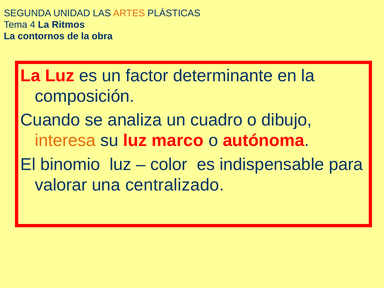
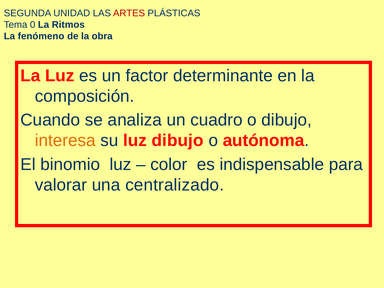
ARTES colour: orange -> red
4: 4 -> 0
contornos: contornos -> fenómeno
luz marco: marco -> dibujo
